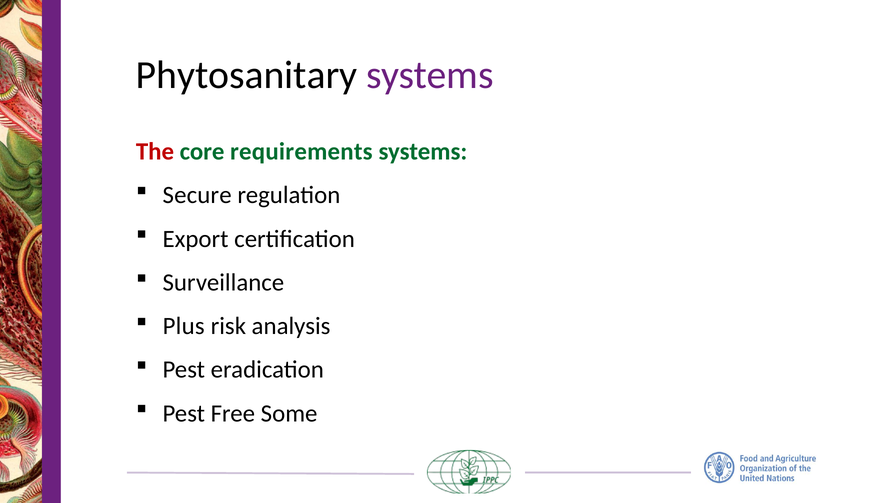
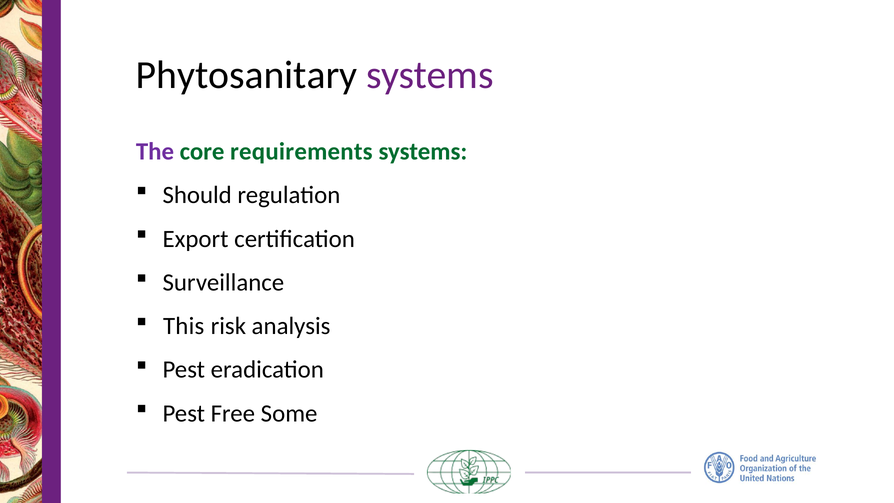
The colour: red -> purple
Secure: Secure -> Should
Plus: Plus -> This
